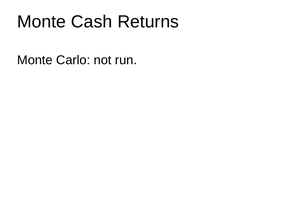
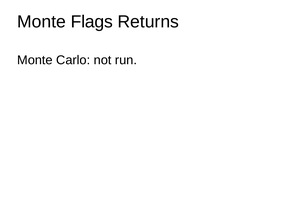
Cash: Cash -> Flags
